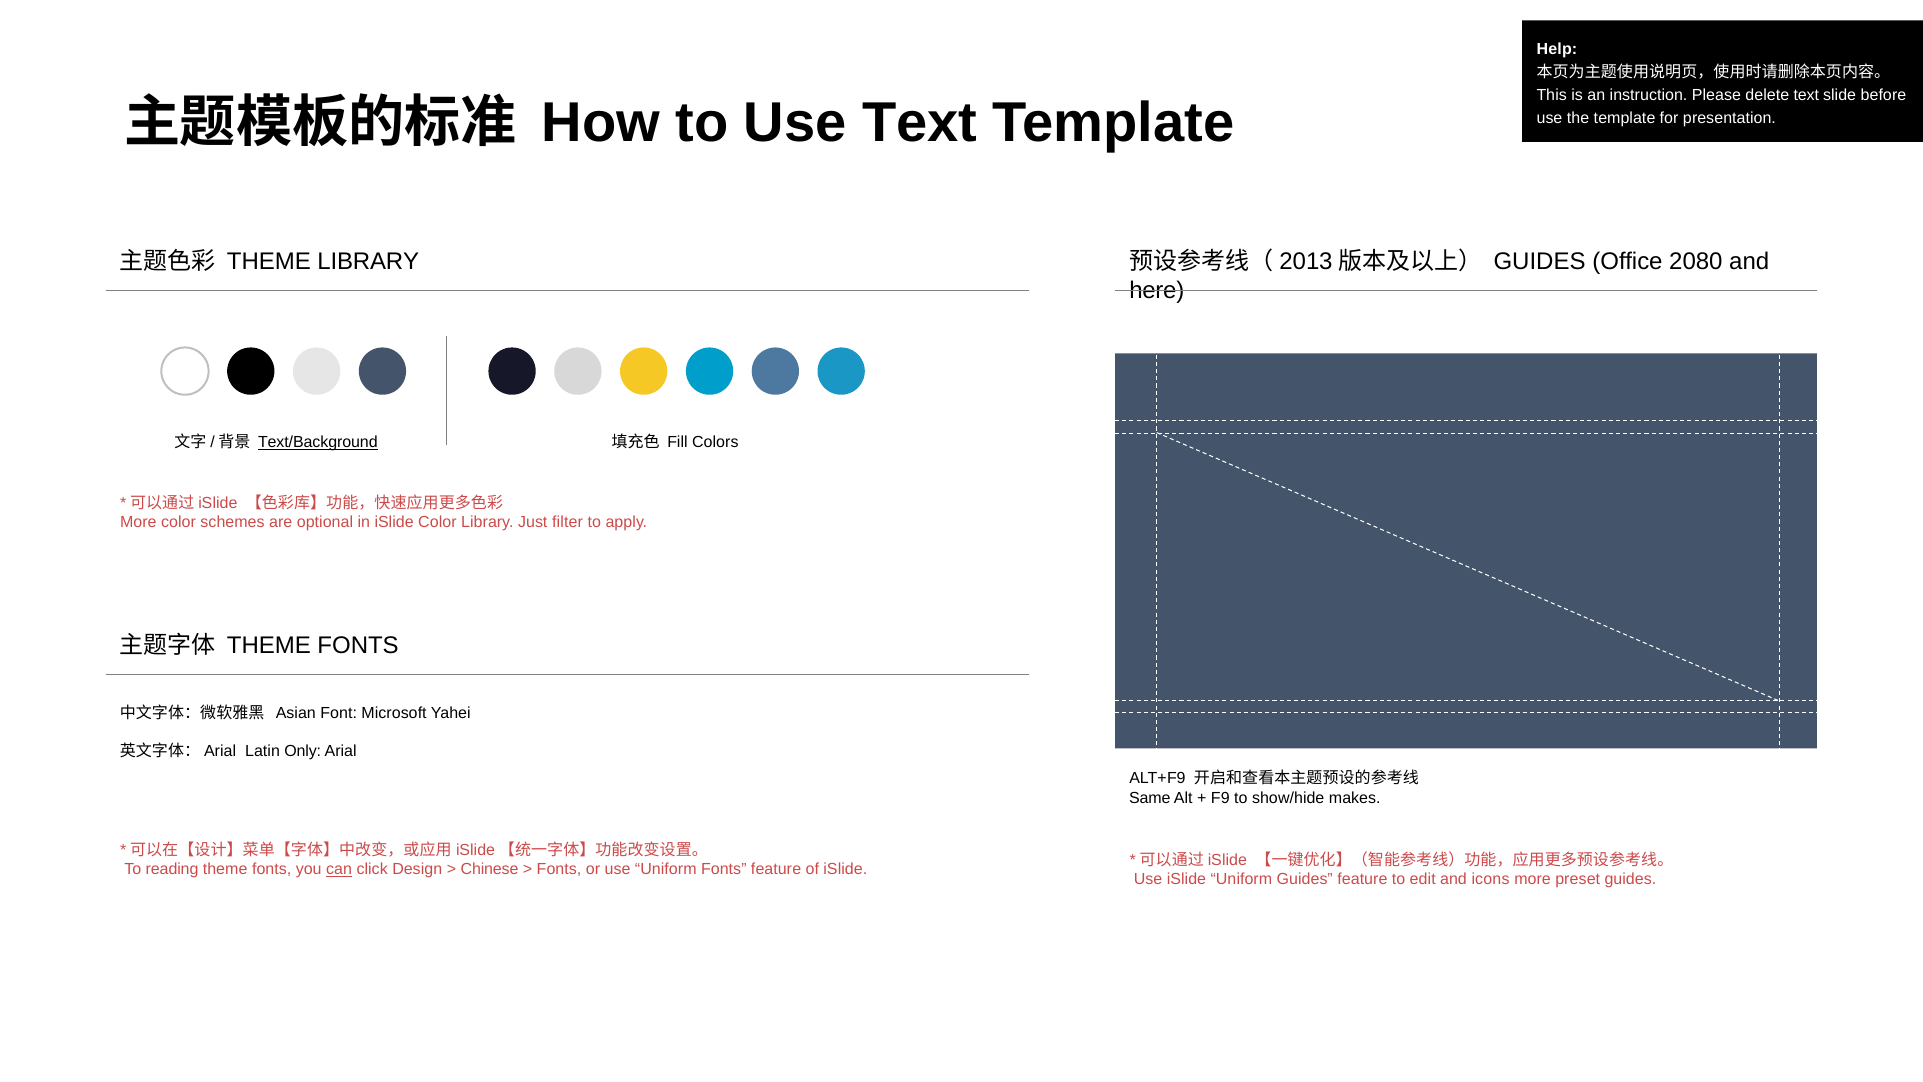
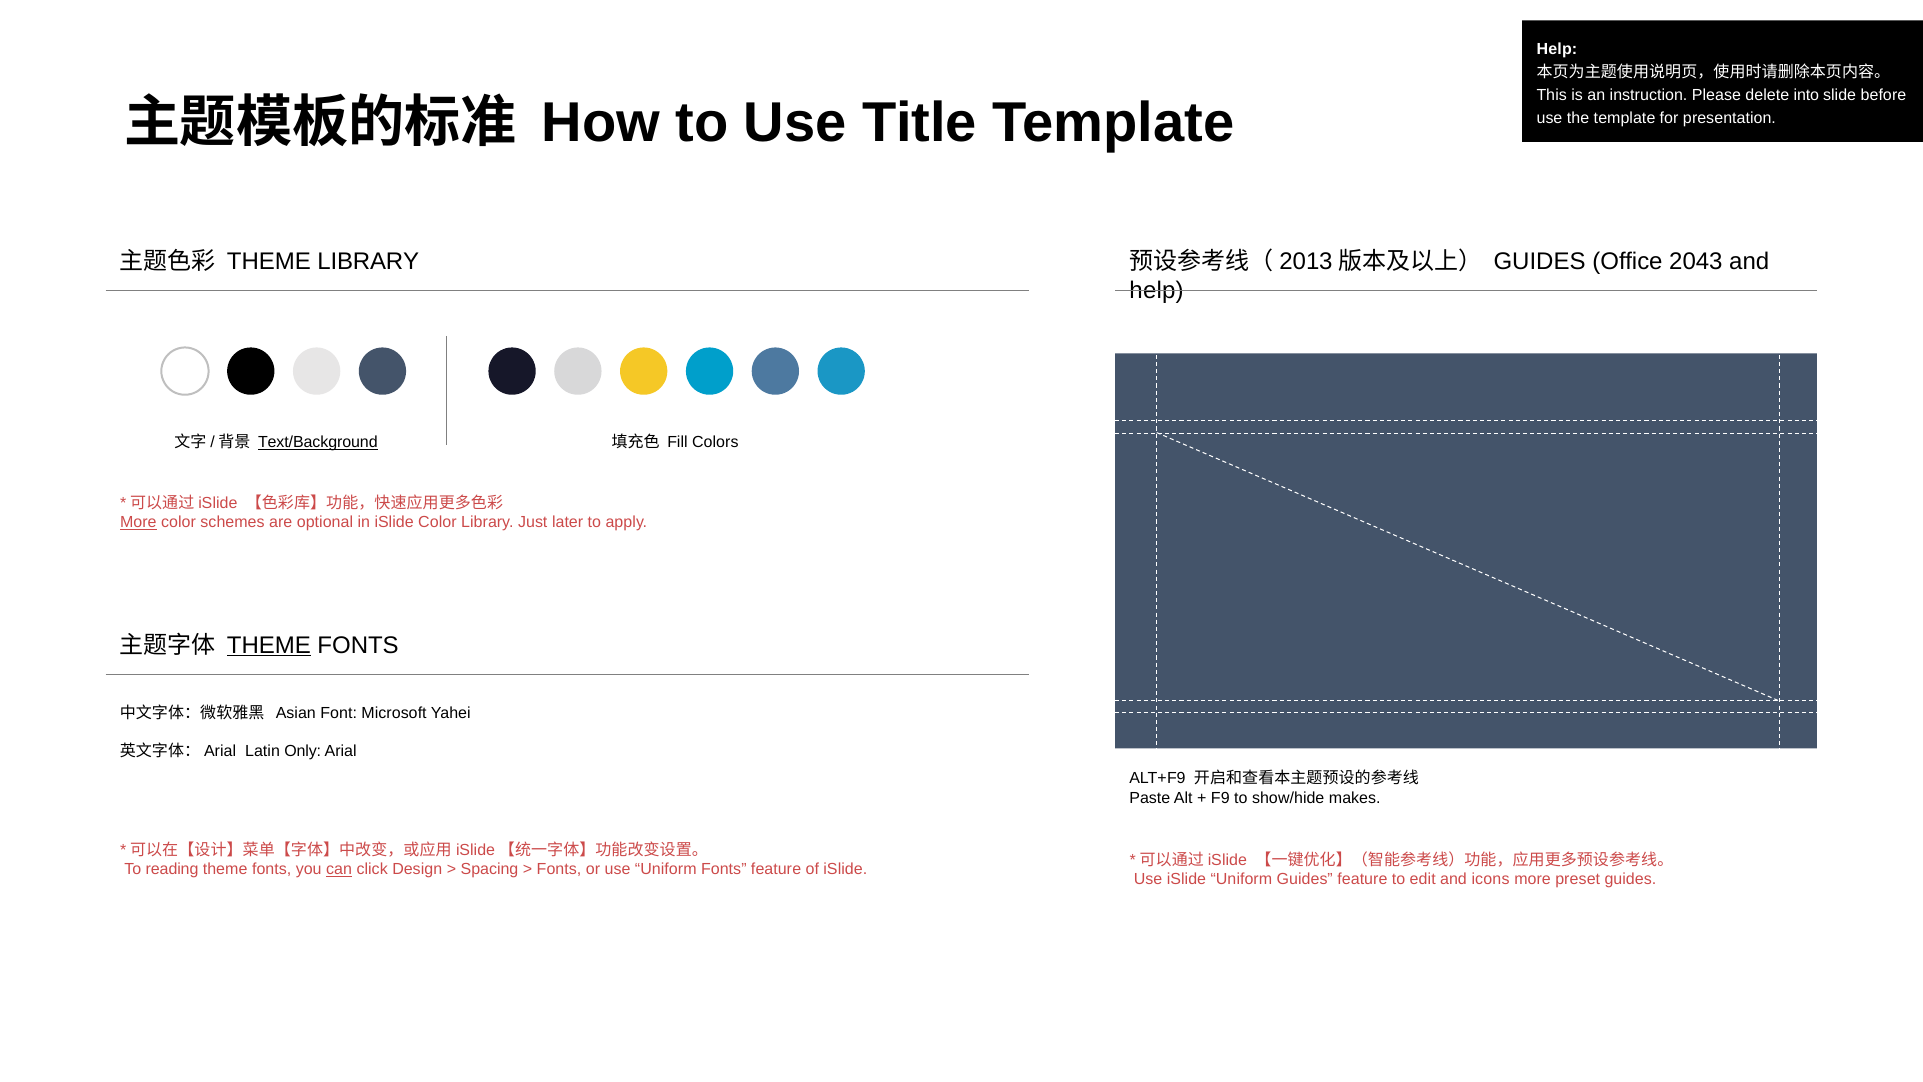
delete text: text -> into
Use Text: Text -> Title
2080: 2080 -> 2043
here at (1157, 291): here -> help
More at (138, 522) underline: none -> present
filter: filter -> later
THEME at (269, 645) underline: none -> present
Same: Same -> Paste
Chinese: Chinese -> Spacing
